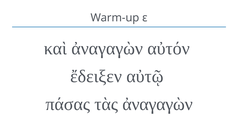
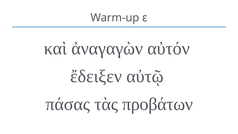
τὰς ἀναγαγὼν: ἀναγαγὼν -> προβάτων
